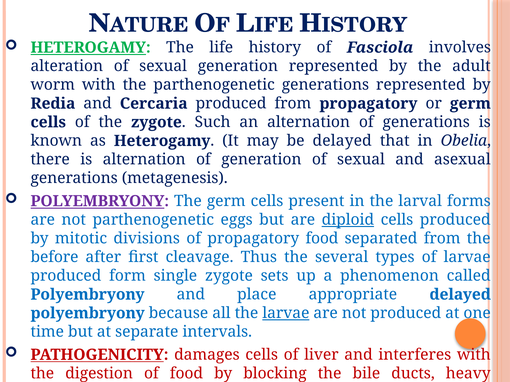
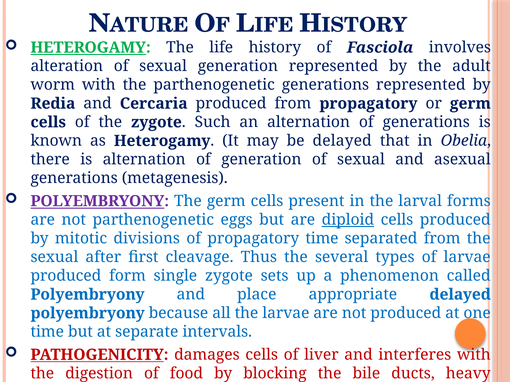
propagatory food: food -> time
before at (54, 257): before -> sexual
larvae at (286, 314) underline: present -> none
